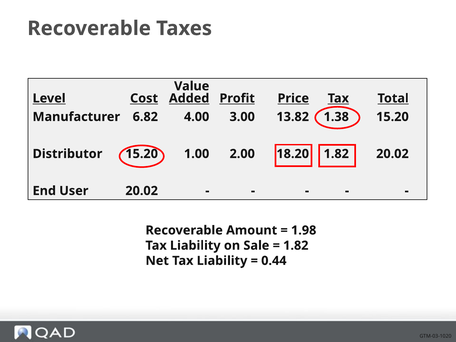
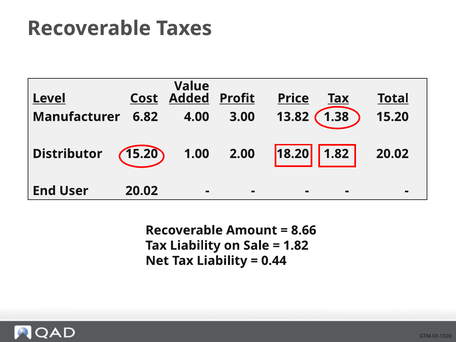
1.98: 1.98 -> 8.66
